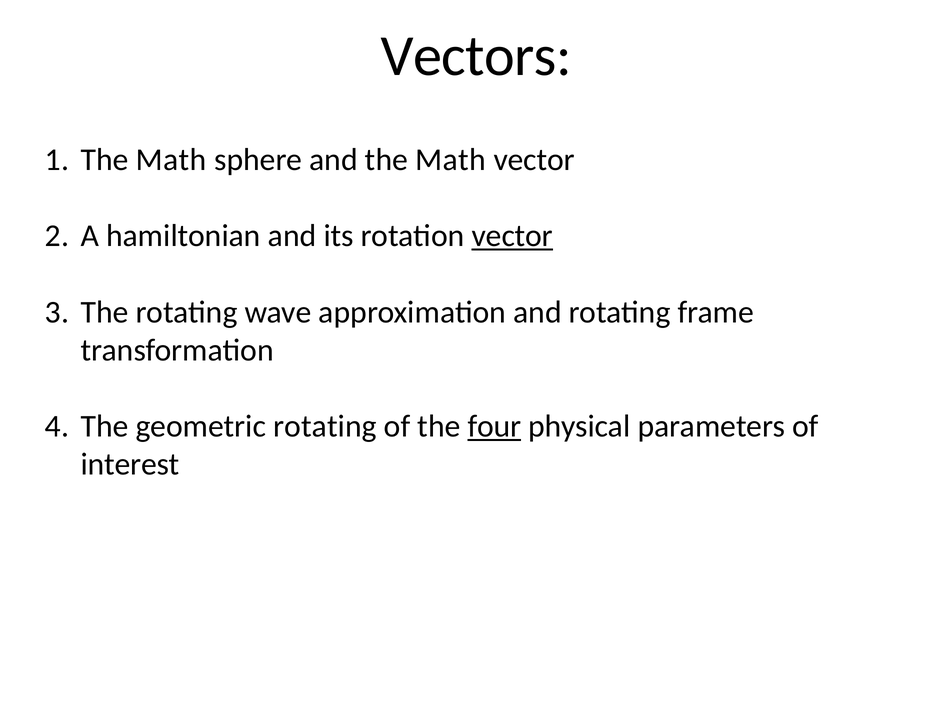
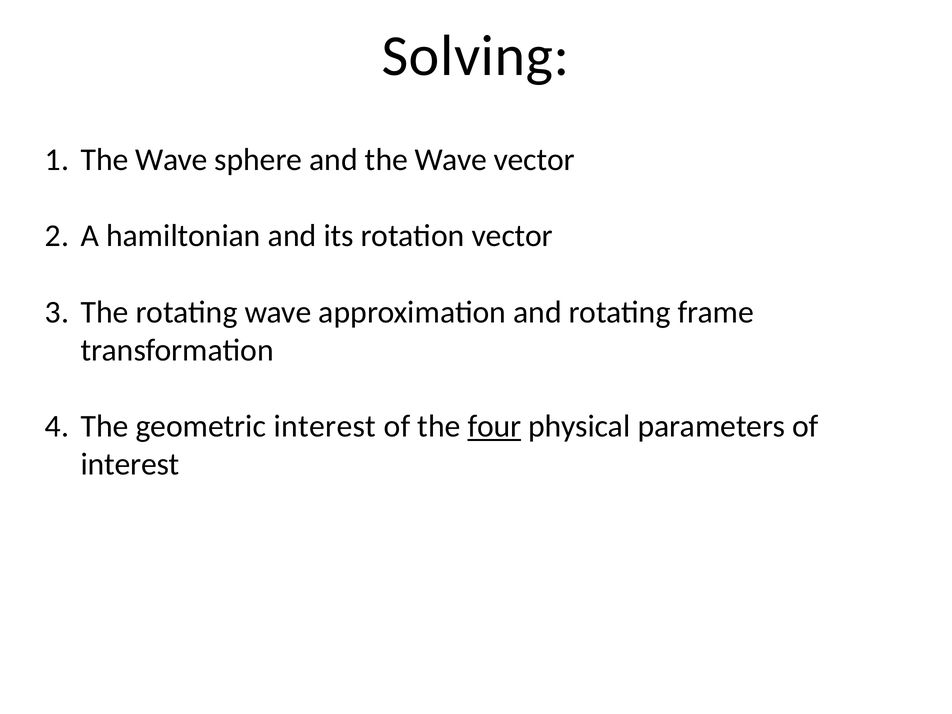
Vectors: Vectors -> Solving
Math at (171, 160): Math -> Wave
and the Math: Math -> Wave
vector at (512, 236) underline: present -> none
geometric rotating: rotating -> interest
